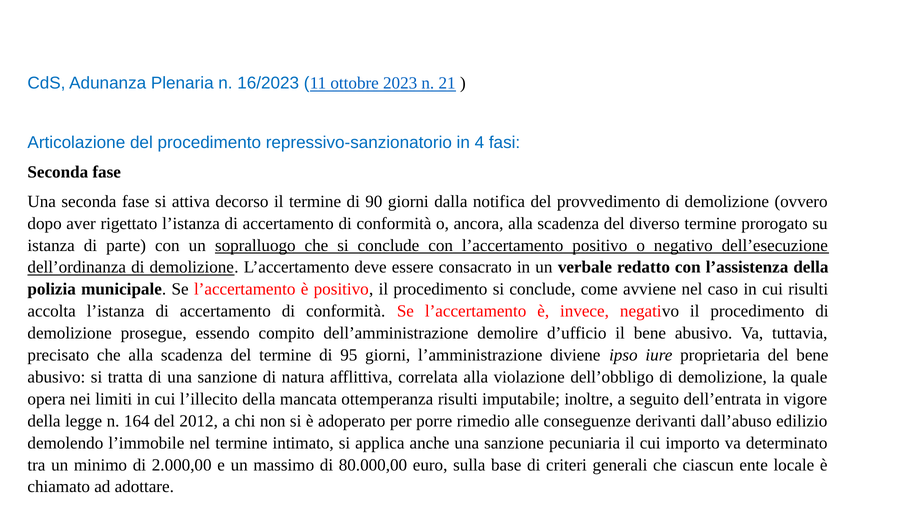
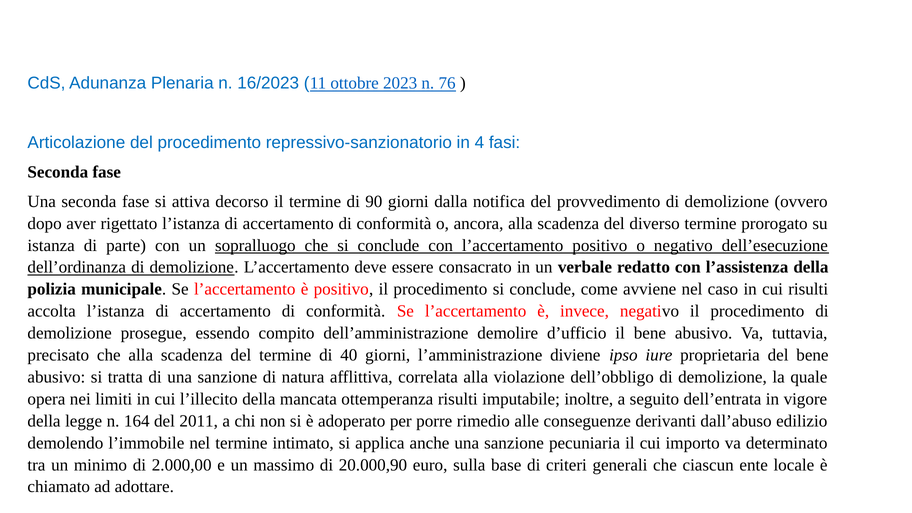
21: 21 -> 76
95: 95 -> 40
2012: 2012 -> 2011
80.000,00: 80.000,00 -> 20.000,90
